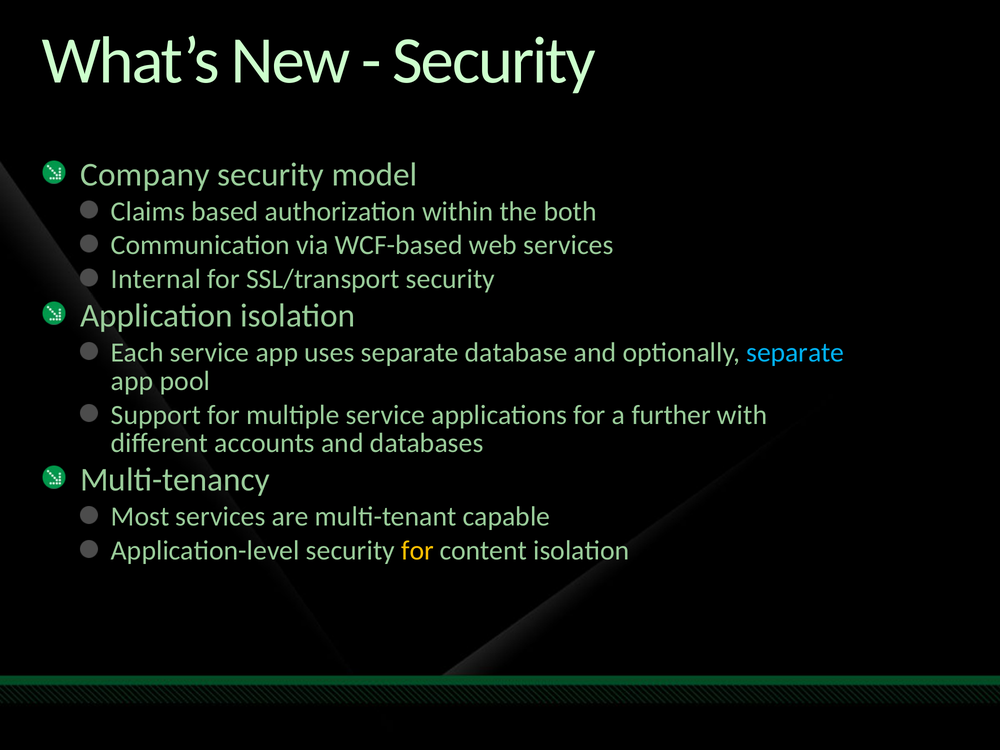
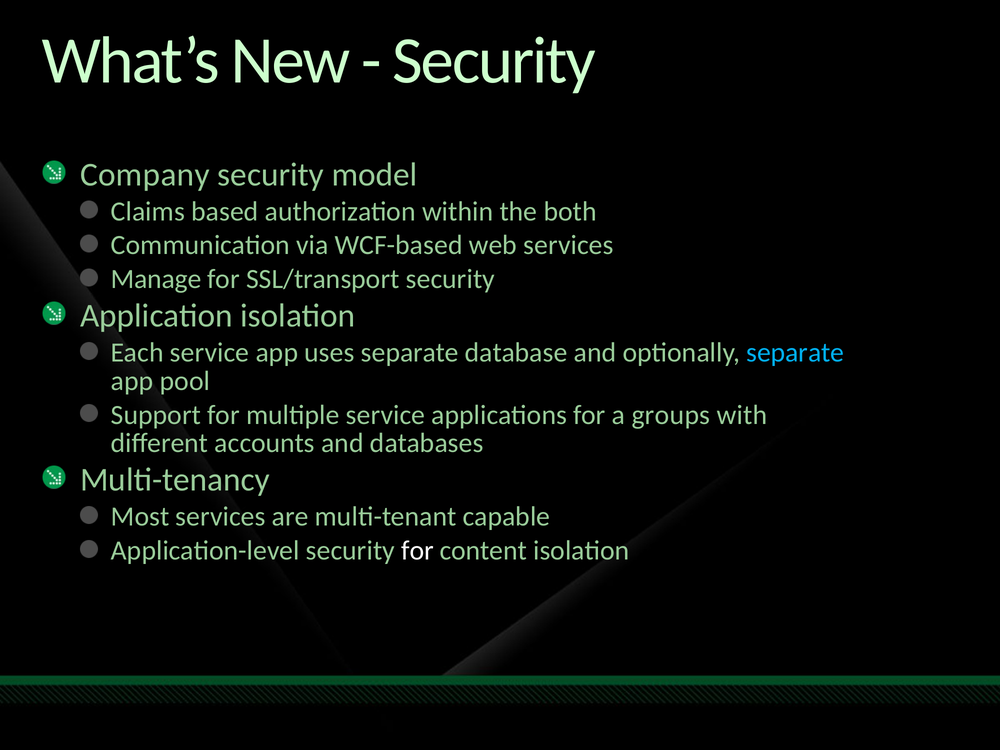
Internal: Internal -> Manage
further: further -> groups
for at (417, 551) colour: yellow -> white
